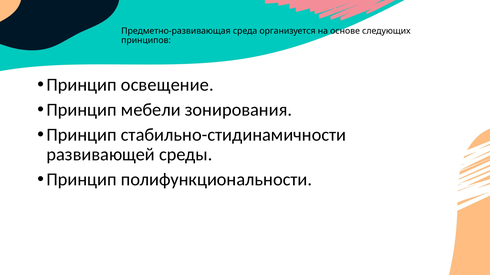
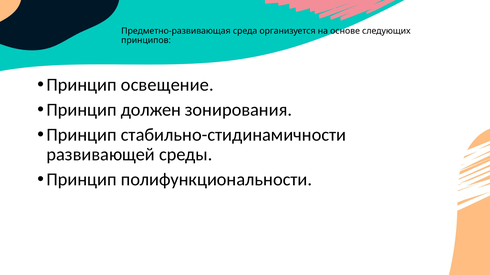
мебели: мебели -> должен
